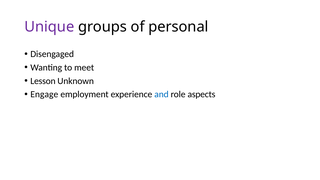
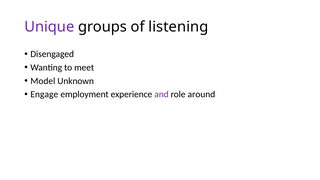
personal: personal -> listening
Lesson: Lesson -> Model
and colour: blue -> purple
aspects: aspects -> around
